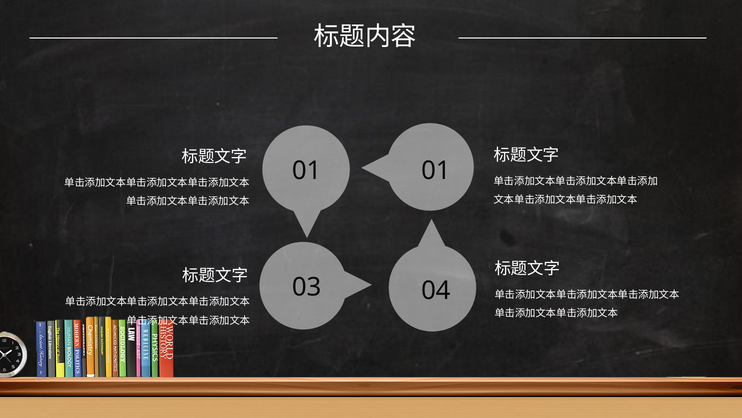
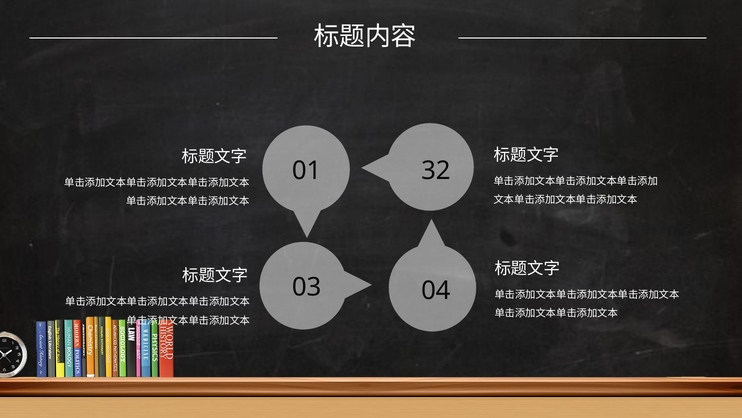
01 01: 01 -> 32
